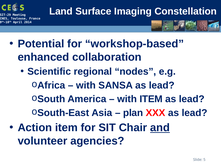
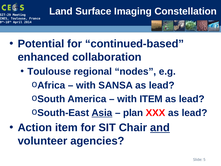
workshop-based: workshop-based -> continued-based
Scientific at (49, 71): Scientific -> Toulouse
Asia underline: none -> present
